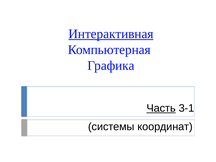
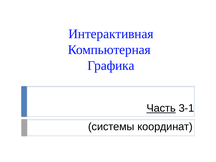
Интерактивная underline: present -> none
